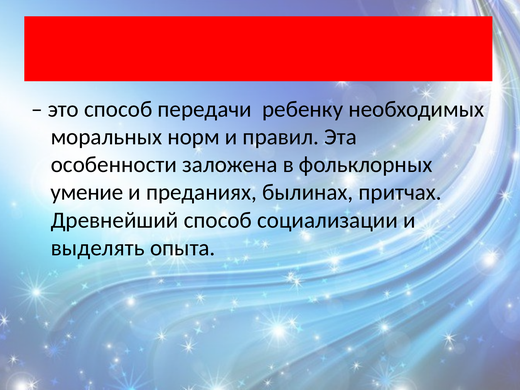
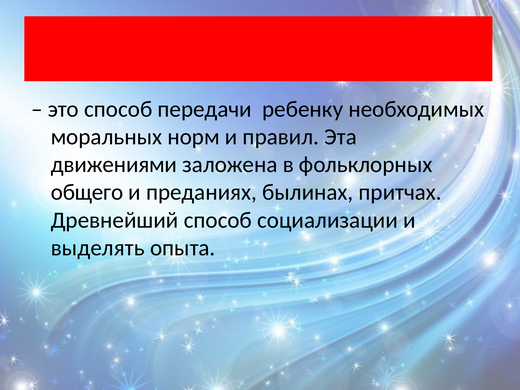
особенности: особенности -> движениями
умение: умение -> общего
